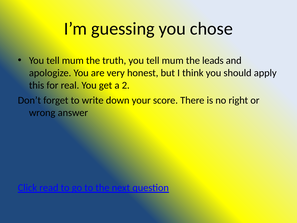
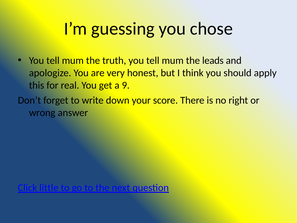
2: 2 -> 9
read: read -> little
